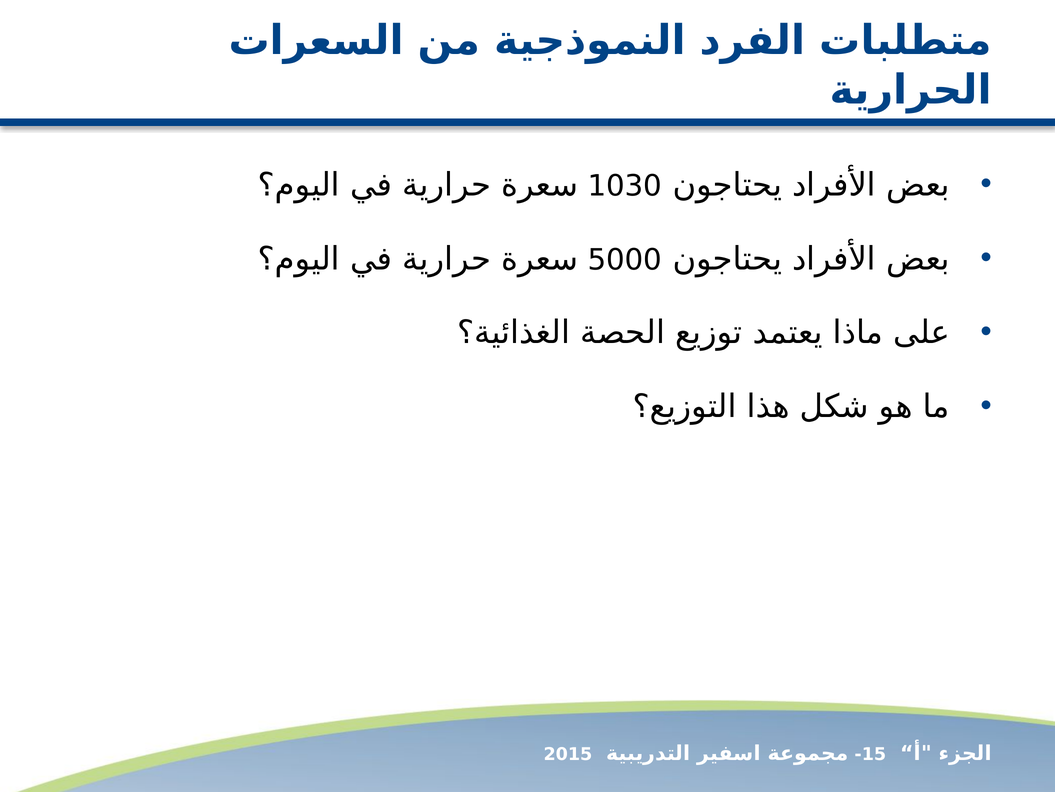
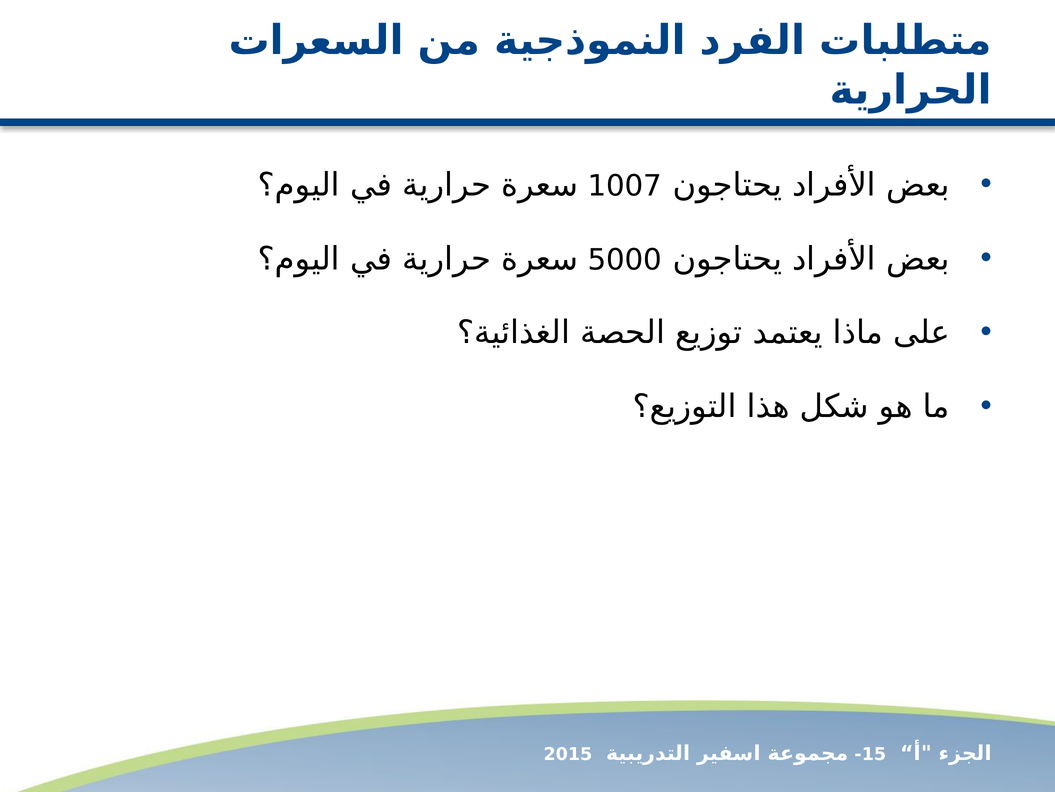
1030: 1030 -> 1007
